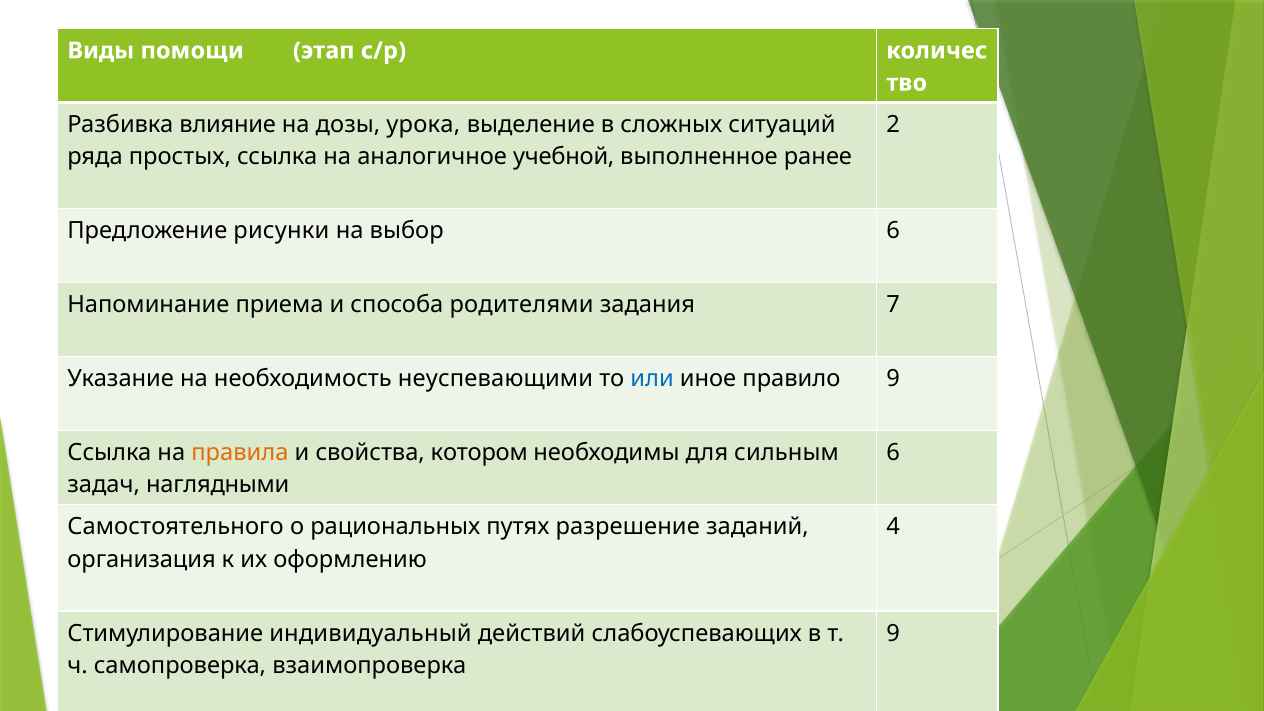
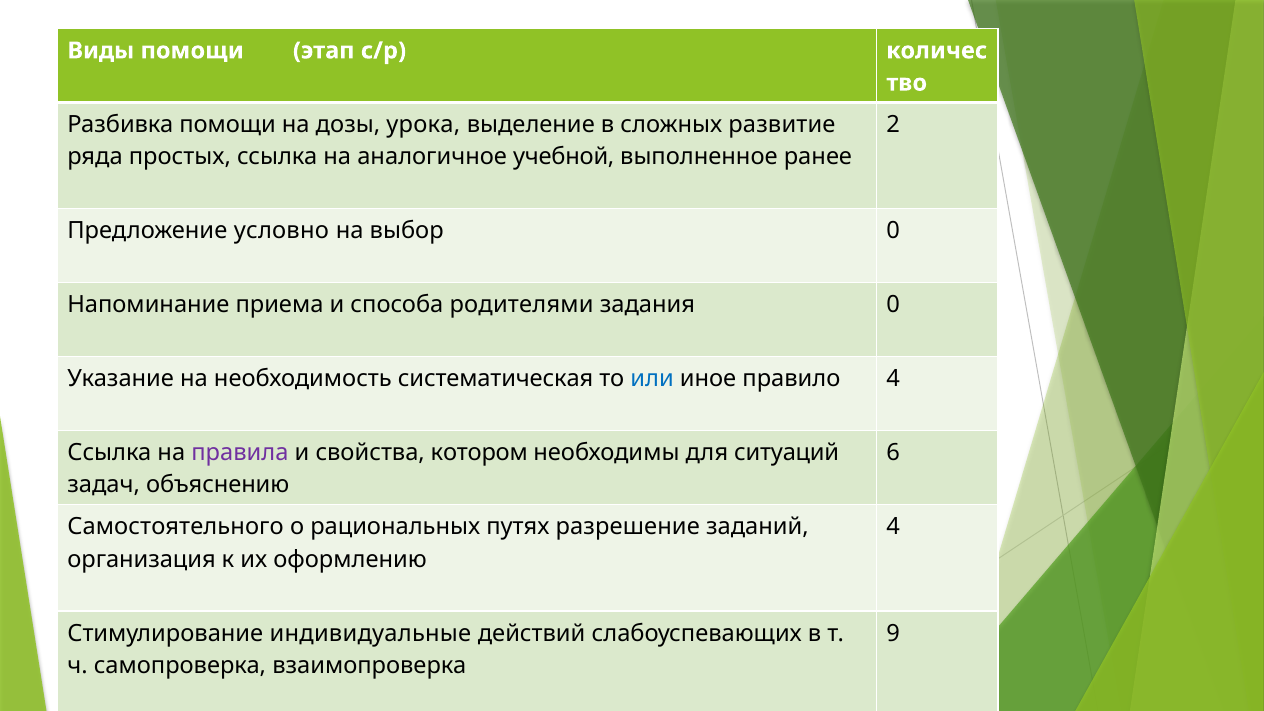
Разбивка влияние: влияние -> помощи
ситуаций: ситуаций -> развитие
рисунки: рисунки -> условно
выбор 6: 6 -> 0
задания 7: 7 -> 0
неуспевающими: неуспевающими -> систематическая
правило 9: 9 -> 4
правила colour: orange -> purple
сильным: сильным -> ситуаций
наглядными: наглядными -> объяснению
индивидуальный: индивидуальный -> индивидуальные
